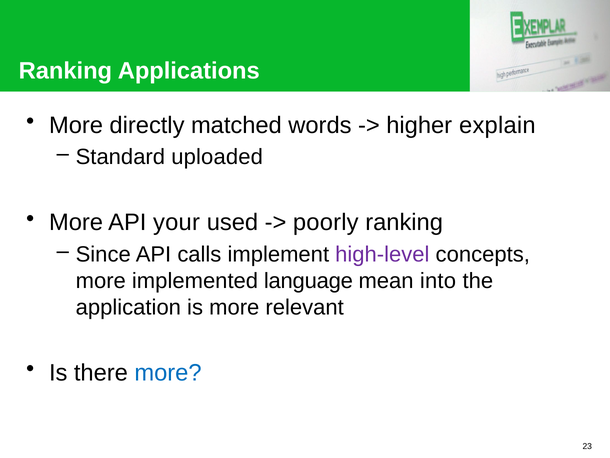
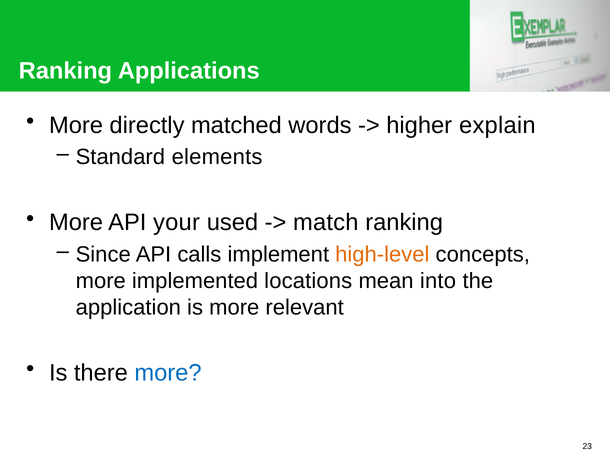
uploaded: uploaded -> elements
poorly: poorly -> match
high-level colour: purple -> orange
language: language -> locations
